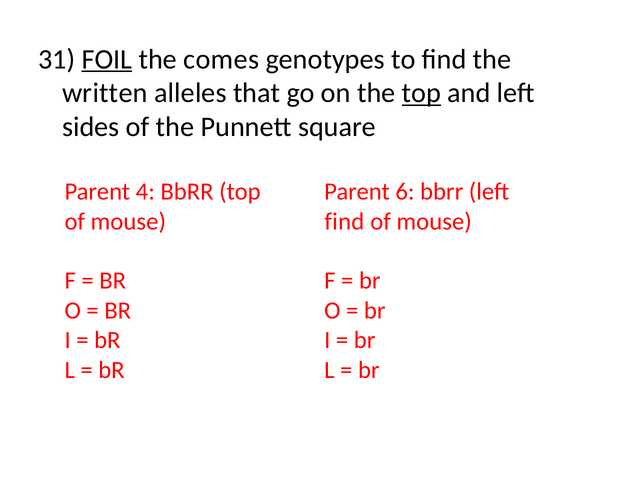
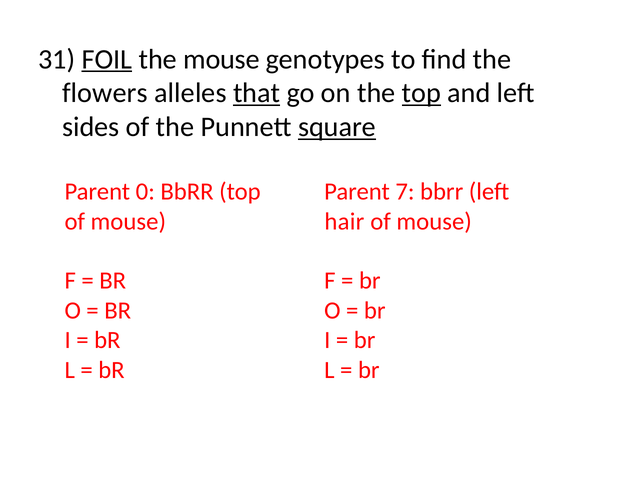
the comes: comes -> mouse
written: written -> flowers
that underline: none -> present
square underline: none -> present
4: 4 -> 0
6: 6 -> 7
find at (344, 221): find -> hair
